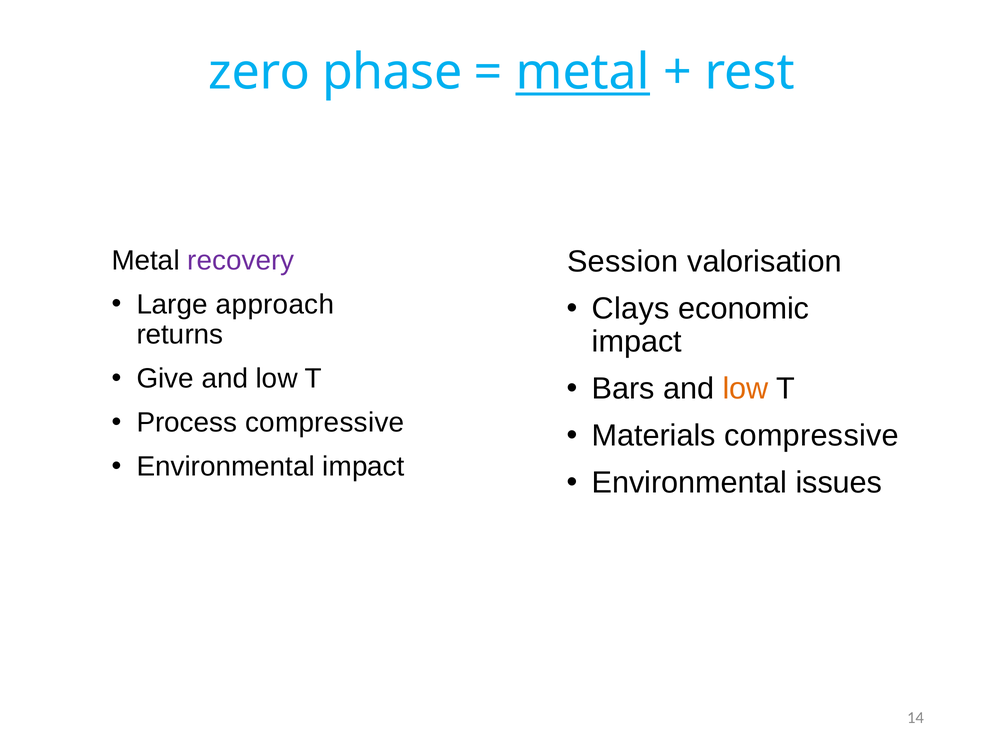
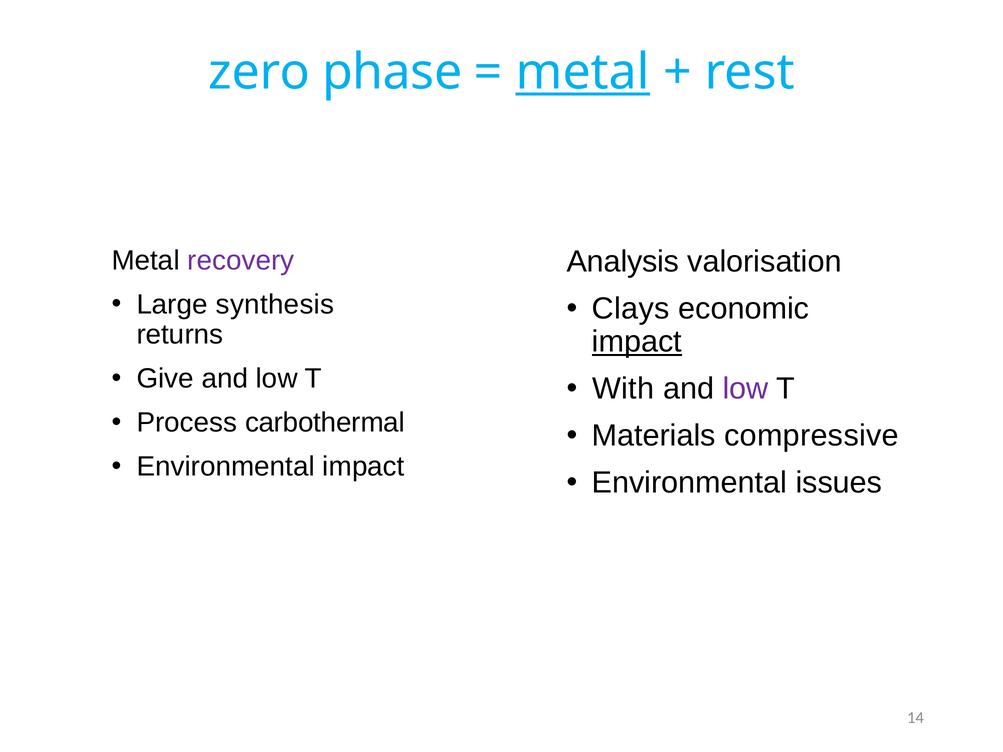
Session: Session -> Analysis
approach: approach -> synthesis
impact at (637, 342) underline: none -> present
Bars: Bars -> With
low at (746, 389) colour: orange -> purple
Process compressive: compressive -> carbothermal
